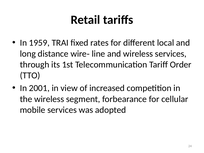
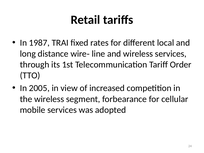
1959: 1959 -> 1987
2001: 2001 -> 2005
